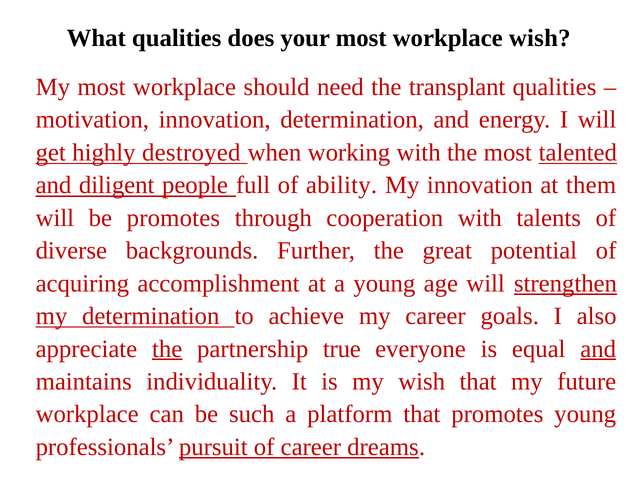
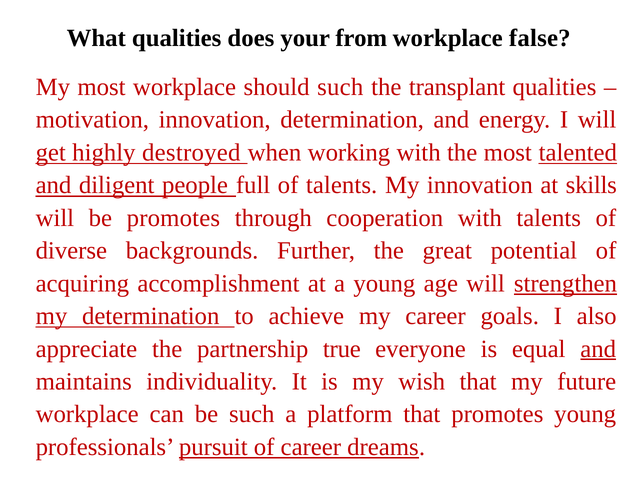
your most: most -> from
workplace wish: wish -> false
should need: need -> such
of ability: ability -> talents
them: them -> skills
the at (167, 349) underline: present -> none
